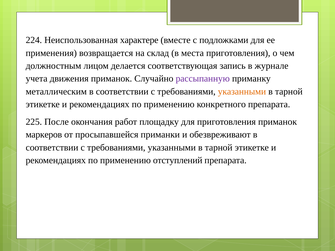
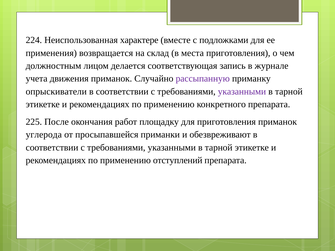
металлическим: металлическим -> опрыскиватели
указанными at (242, 92) colour: orange -> purple
маркеров: маркеров -> углерода
